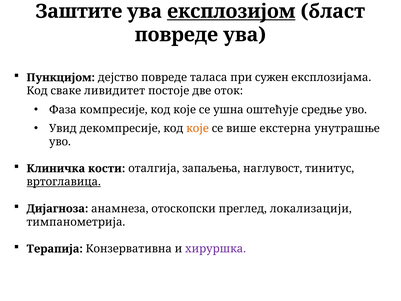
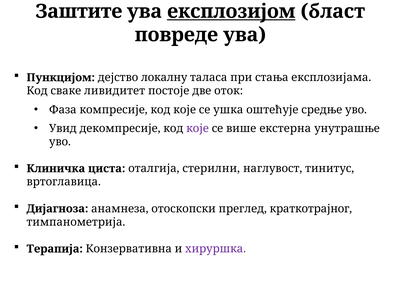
дејство повреде: повреде -> локалну
сужен: сужен -> стања
ушна: ушна -> ушка
које at (198, 128) colour: orange -> purple
кости: кости -> циста
запаљења: запаљења -> стерилни
вртоглавица underline: present -> none
локализацији: локализацији -> краткотрајног
